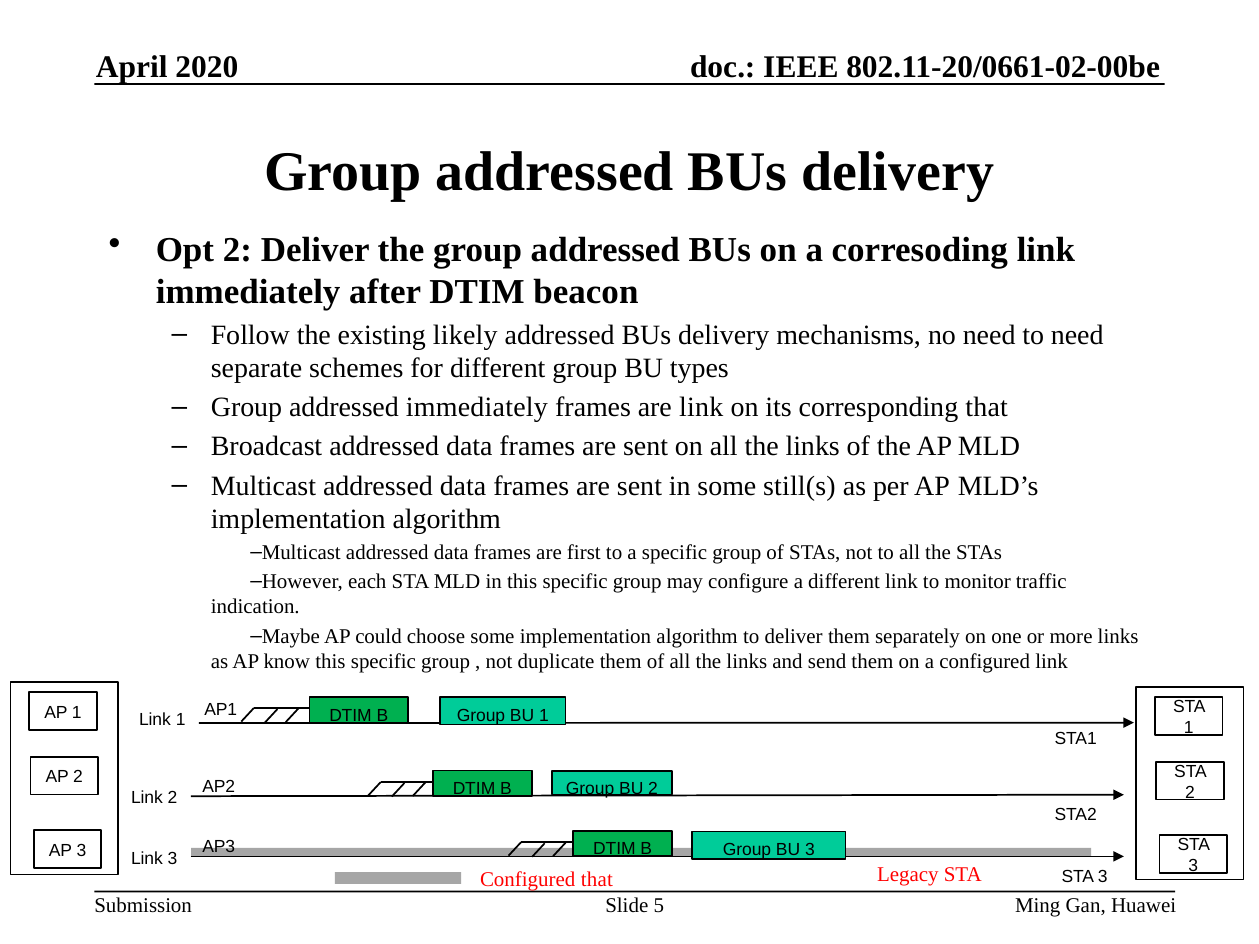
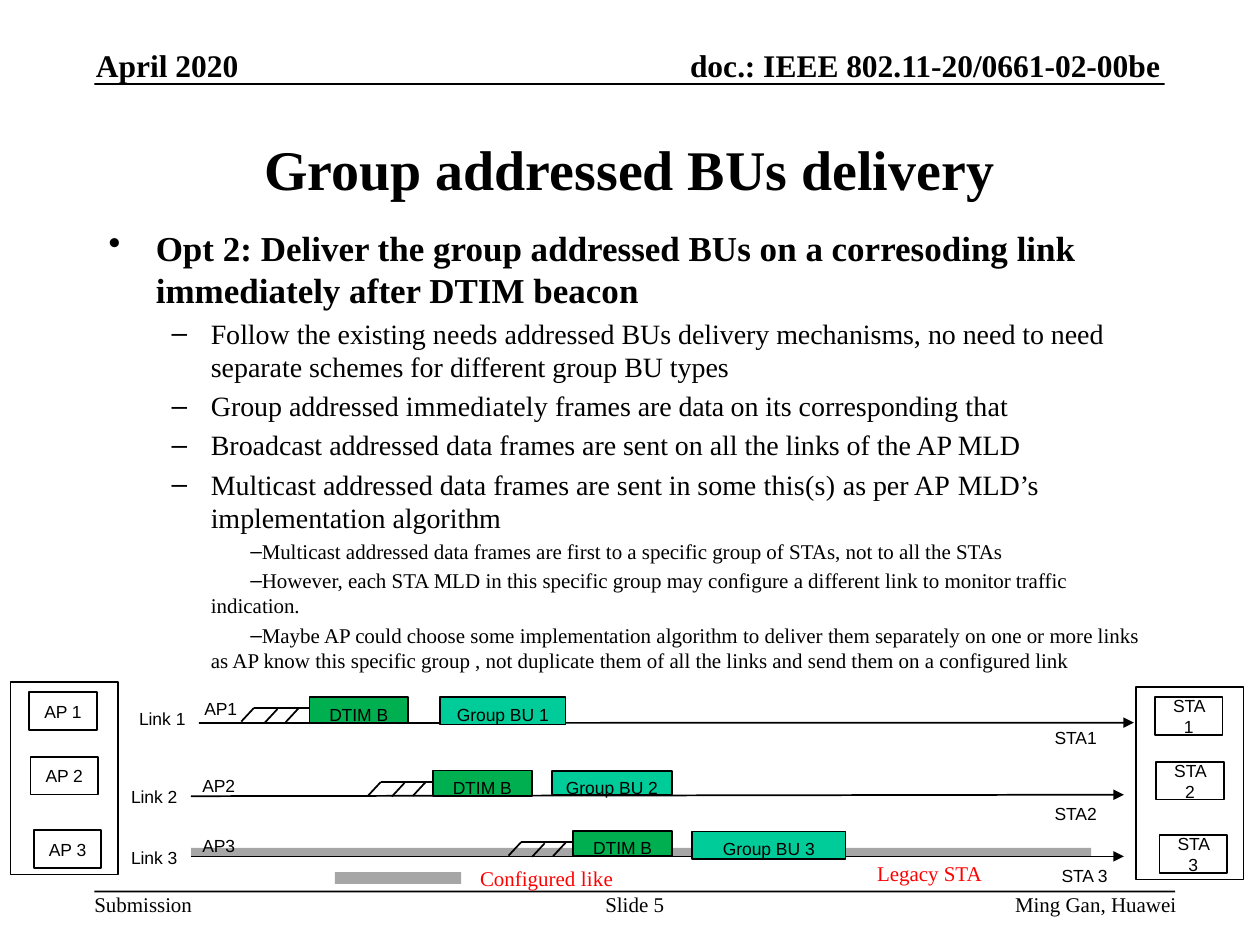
likely: likely -> needs
are link: link -> data
still(s: still(s -> this(s
Configured that: that -> like
